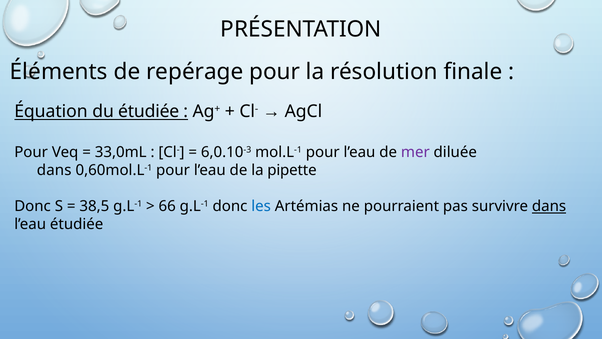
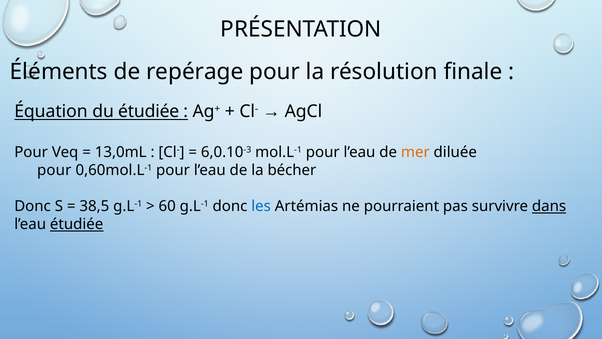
33,0mL: 33,0mL -> 13,0mL
mer colour: purple -> orange
dans at (54, 170): dans -> pour
pipette: pipette -> bécher
66: 66 -> 60
étudiée at (77, 224) underline: none -> present
